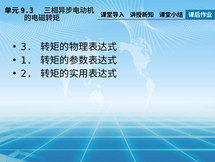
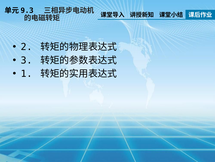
3: 3 -> 2
1: 1 -> 3
2: 2 -> 1
